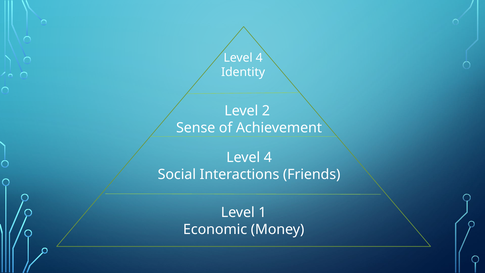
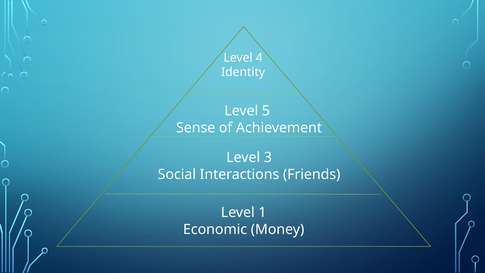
2: 2 -> 5
4 at (268, 157): 4 -> 3
